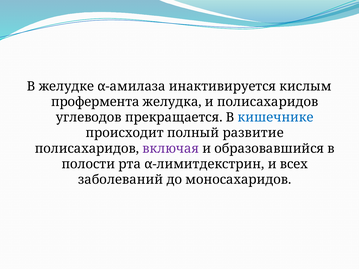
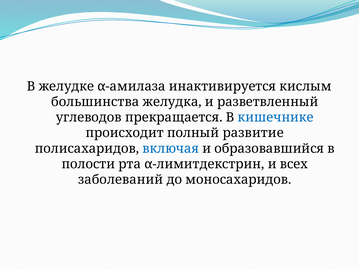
профермента: профермента -> большинства
и полисахаридов: полисахаридов -> разветвленный
включая colour: purple -> blue
